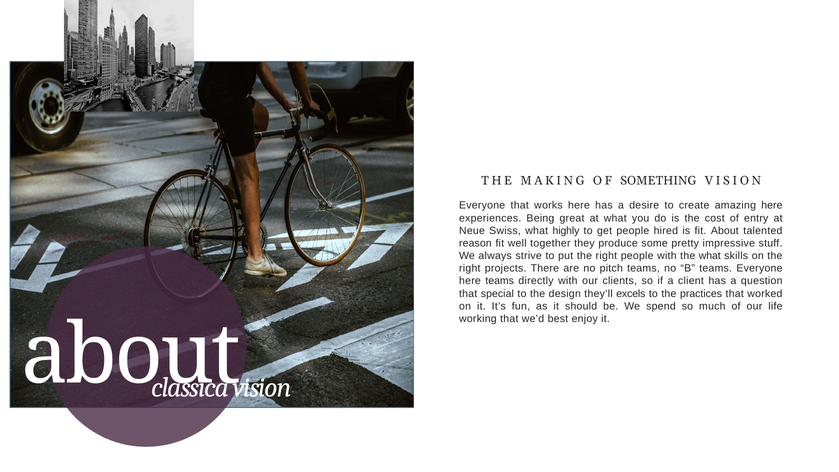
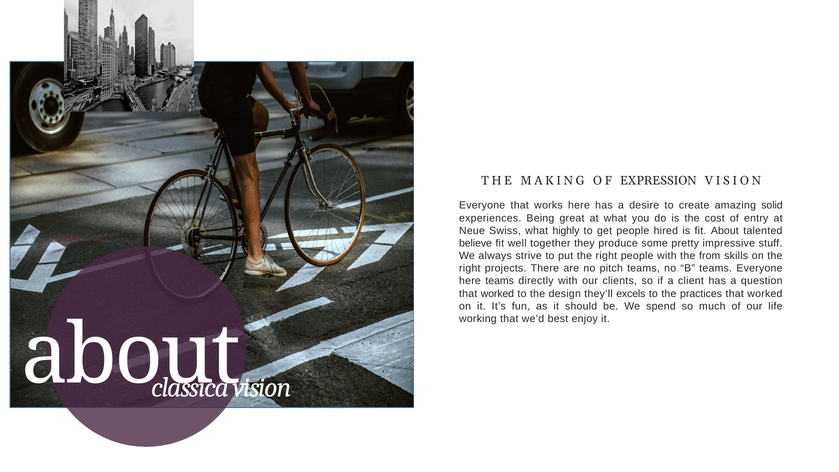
SOMETHING: SOMETHING -> EXPRESSION
amazing here: here -> solid
reason: reason -> believe
the what: what -> from
special at (497, 294): special -> worked
